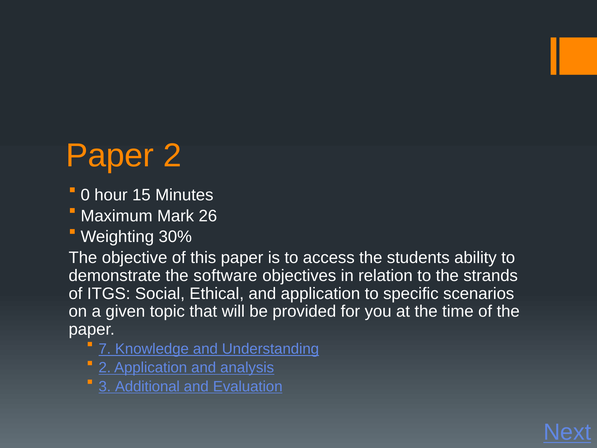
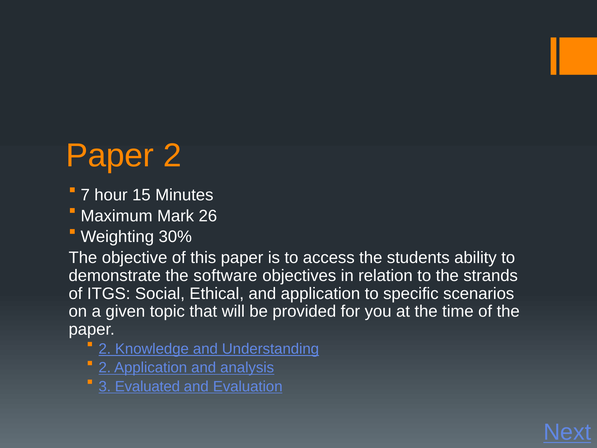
0: 0 -> 7
7 at (105, 349): 7 -> 2
Additional: Additional -> Evaluated
